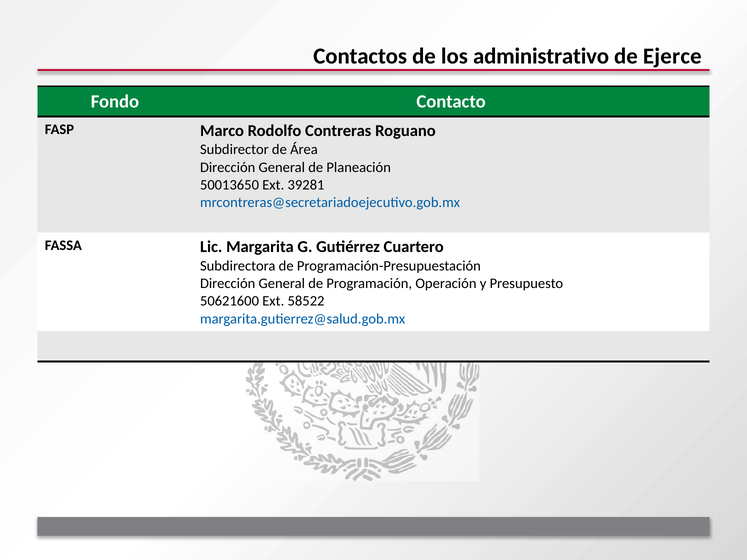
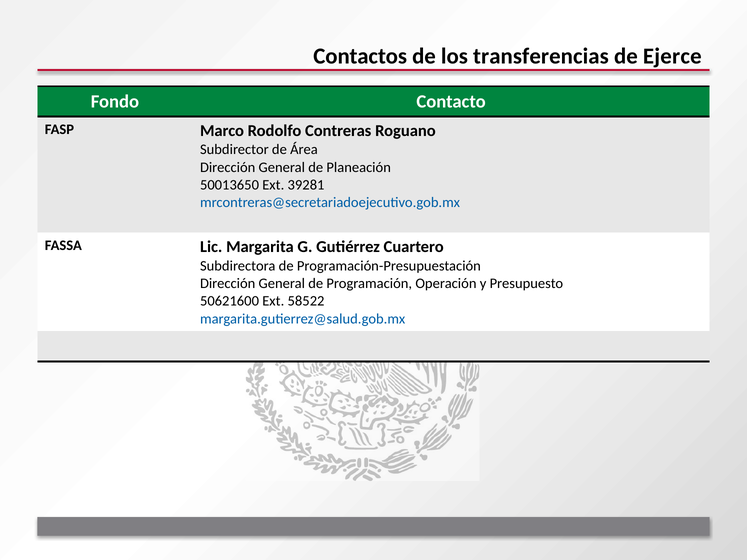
administrativo: administrativo -> transferencias
